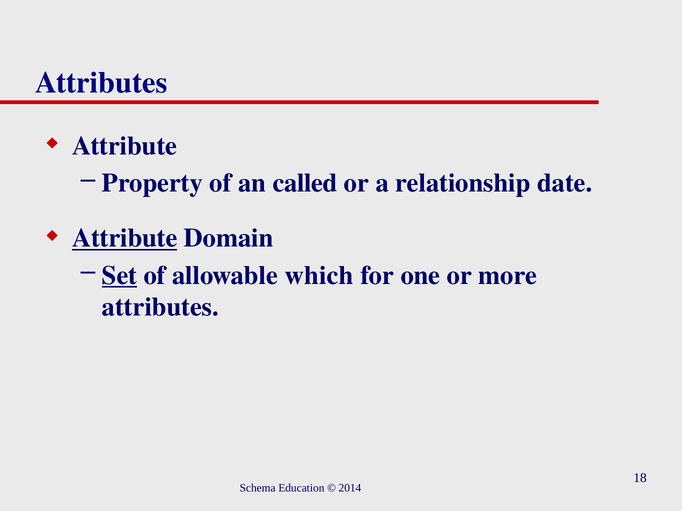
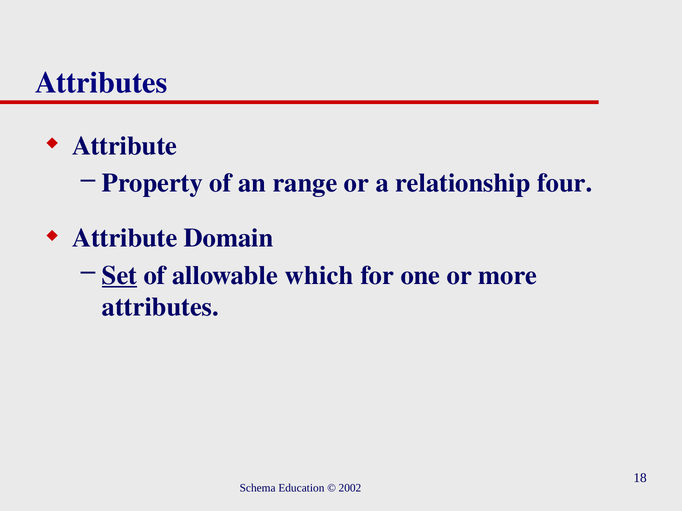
called: called -> range
date: date -> four
Attribute at (125, 238) underline: present -> none
2014: 2014 -> 2002
